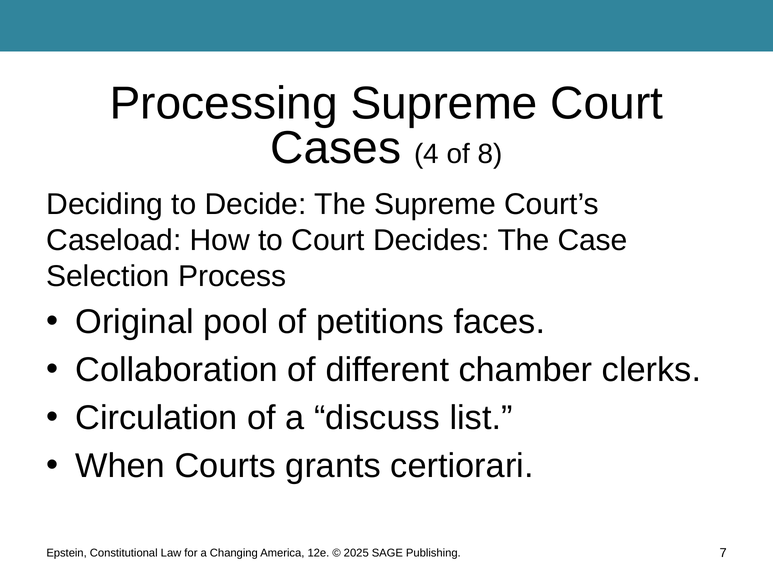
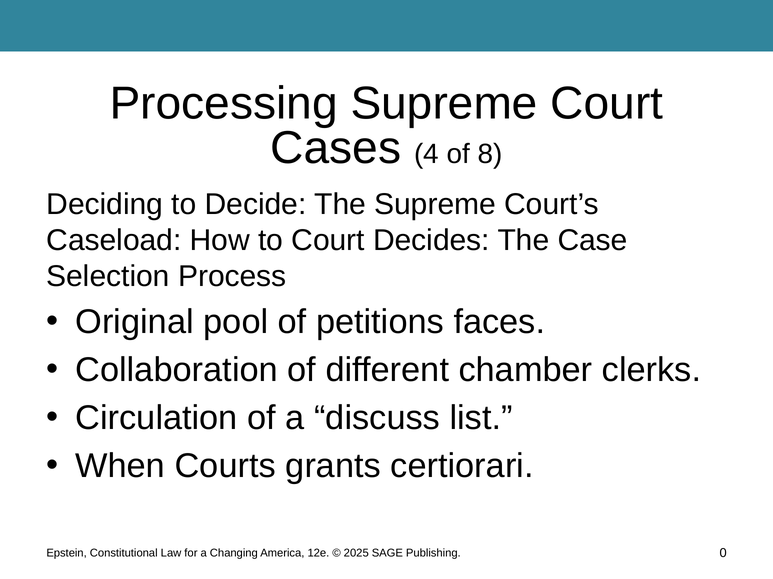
7: 7 -> 0
